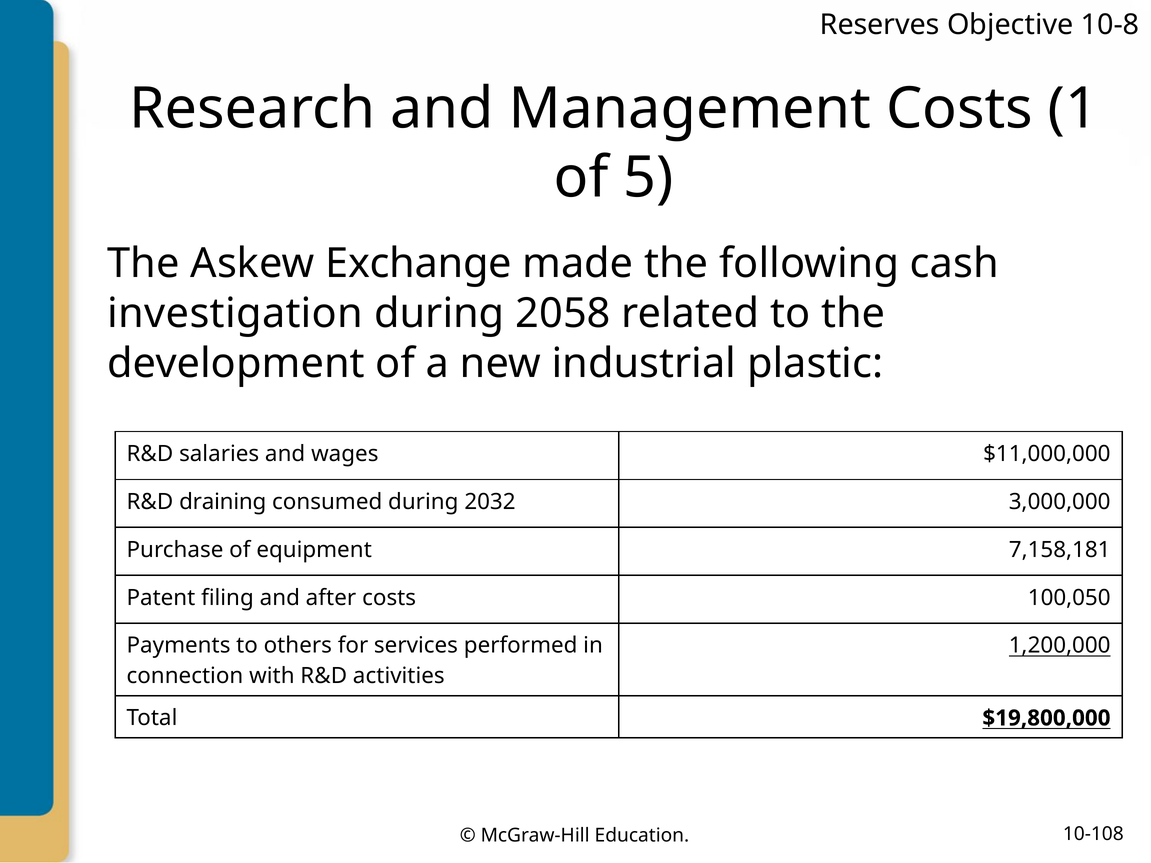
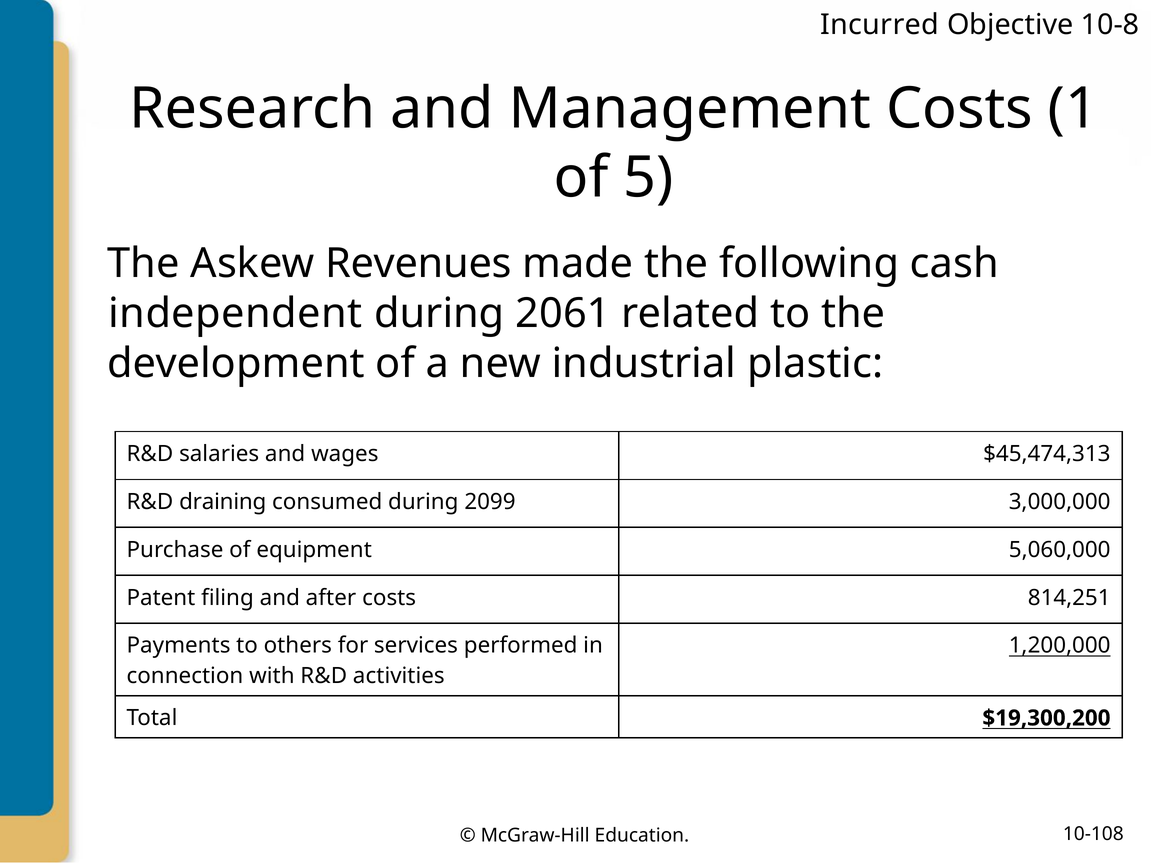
Reserves: Reserves -> Incurred
Exchange: Exchange -> Revenues
investigation: investigation -> independent
2058: 2058 -> 2061
$11,000,000: $11,000,000 -> $45,474,313
2032: 2032 -> 2099
7,158,181: 7,158,181 -> 5,060,000
100,050: 100,050 -> 814,251
$19,800,000: $19,800,000 -> $19,300,200
